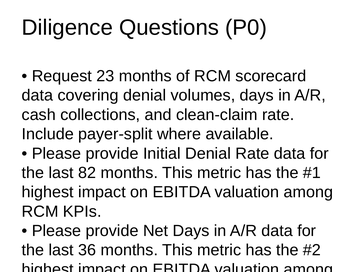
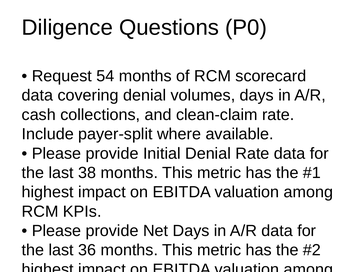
23: 23 -> 54
82: 82 -> 38
